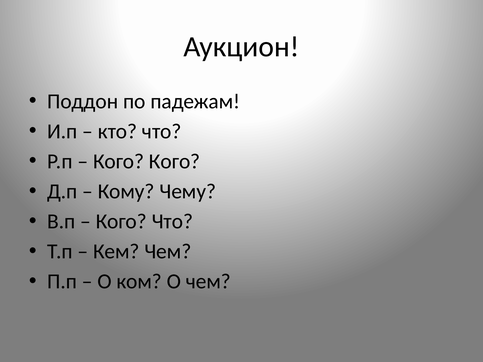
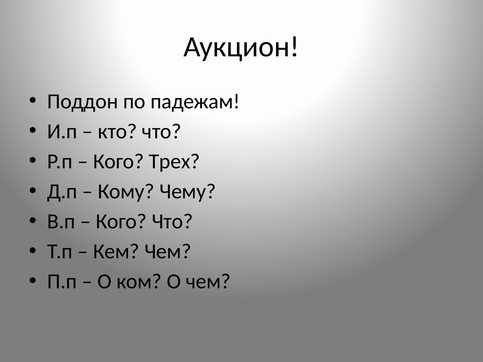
Кого Кого: Кого -> Трех
